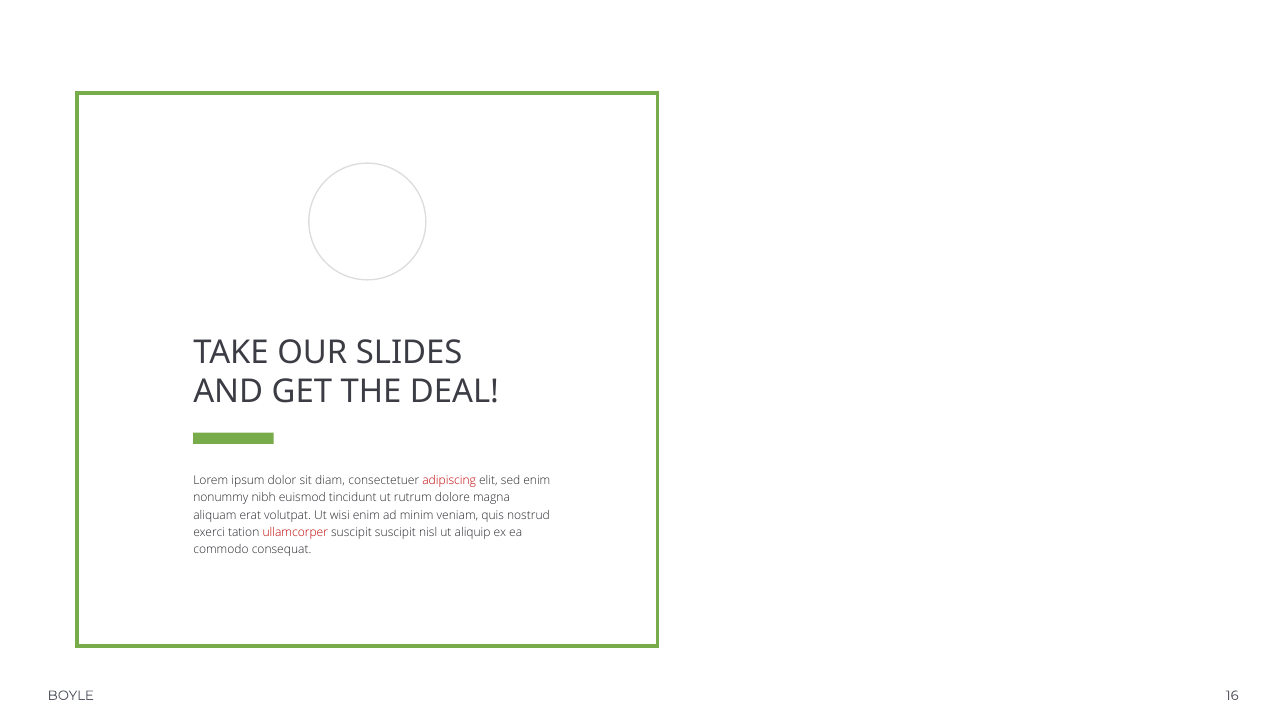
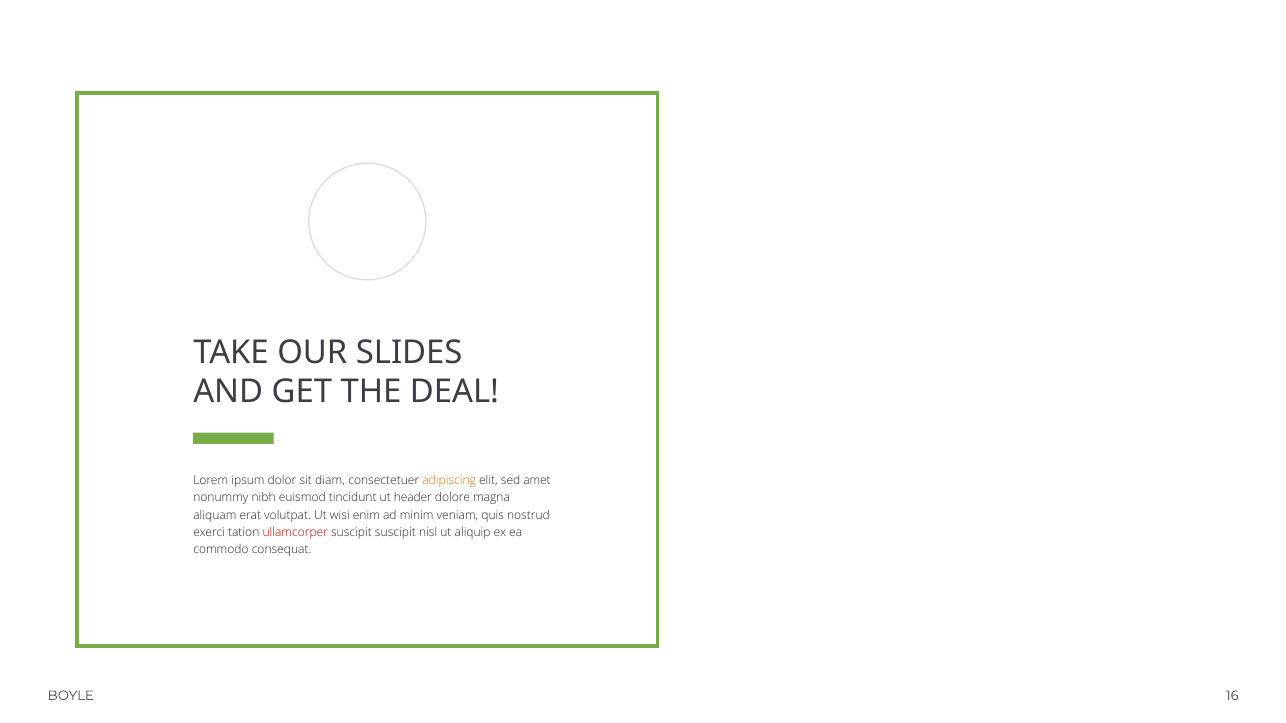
adipiscing colour: red -> orange
sed enim: enim -> amet
rutrum: rutrum -> header
